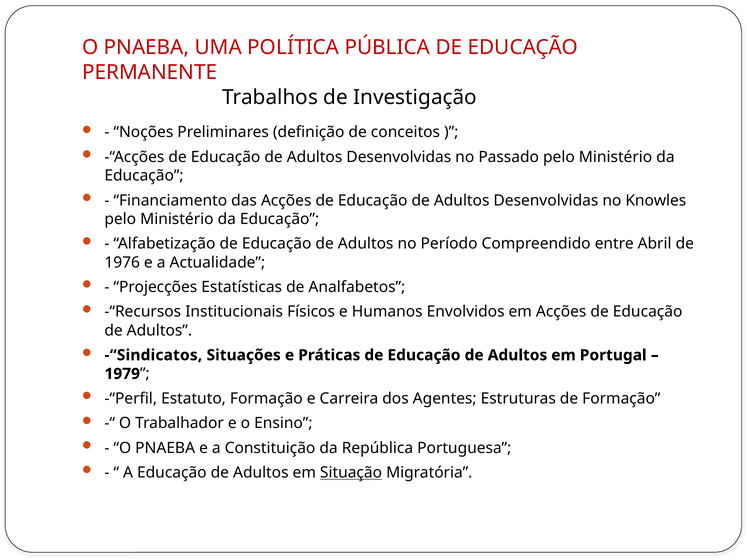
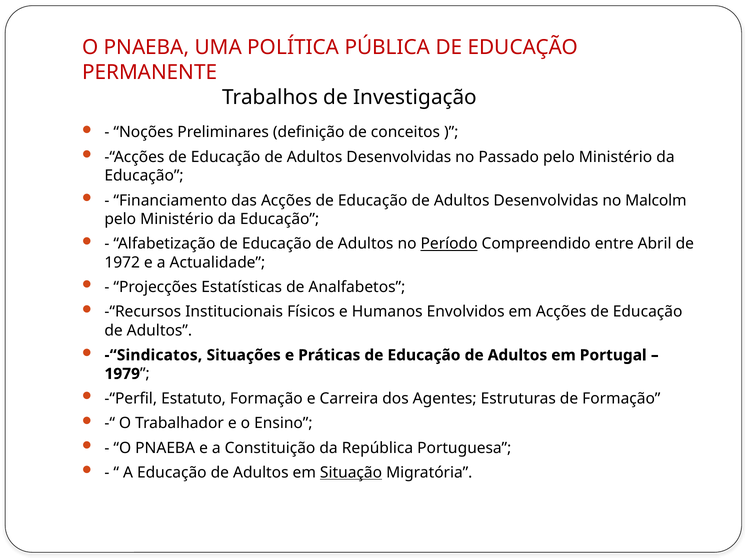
Knowles: Knowles -> Malcolm
Período underline: none -> present
1976: 1976 -> 1972
